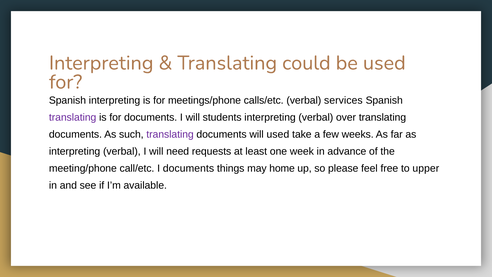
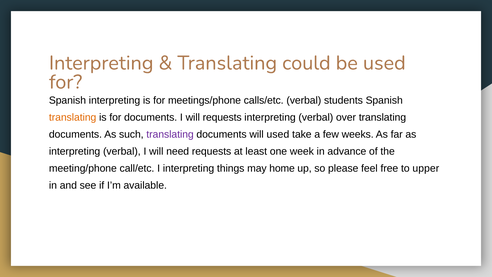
services: services -> students
translating at (73, 117) colour: purple -> orange
will students: students -> requests
I documents: documents -> interpreting
